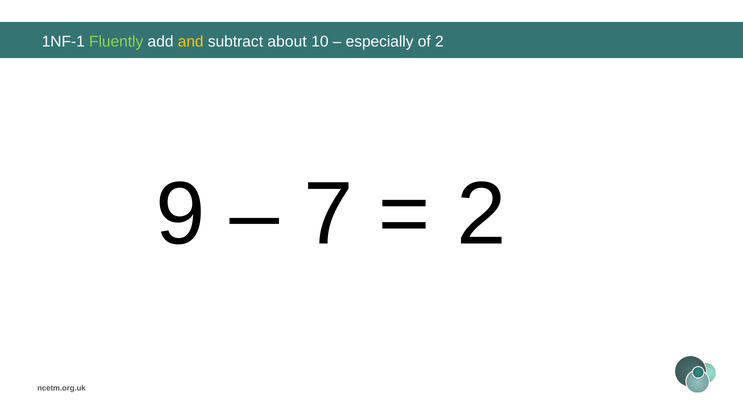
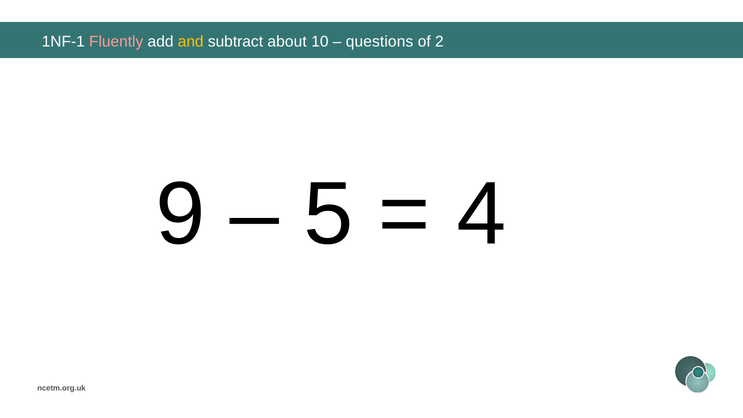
Fluently colour: light green -> pink
especially: especially -> questions
7: 7 -> 5
2 at (481, 214): 2 -> 4
